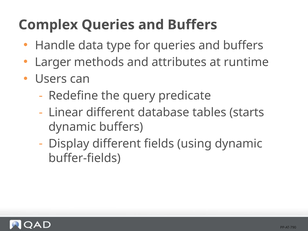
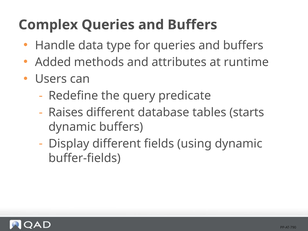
Larger: Larger -> Added
Linear: Linear -> Raises
